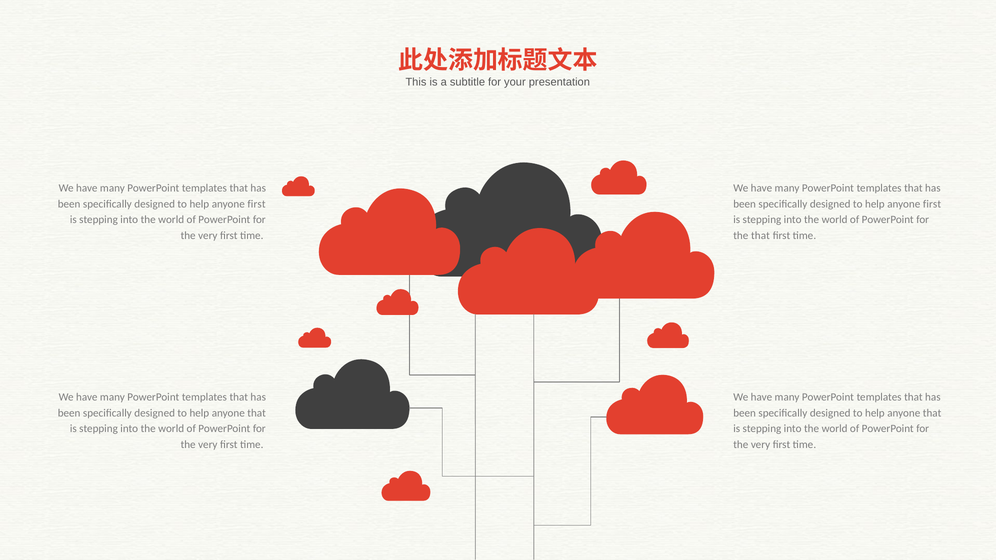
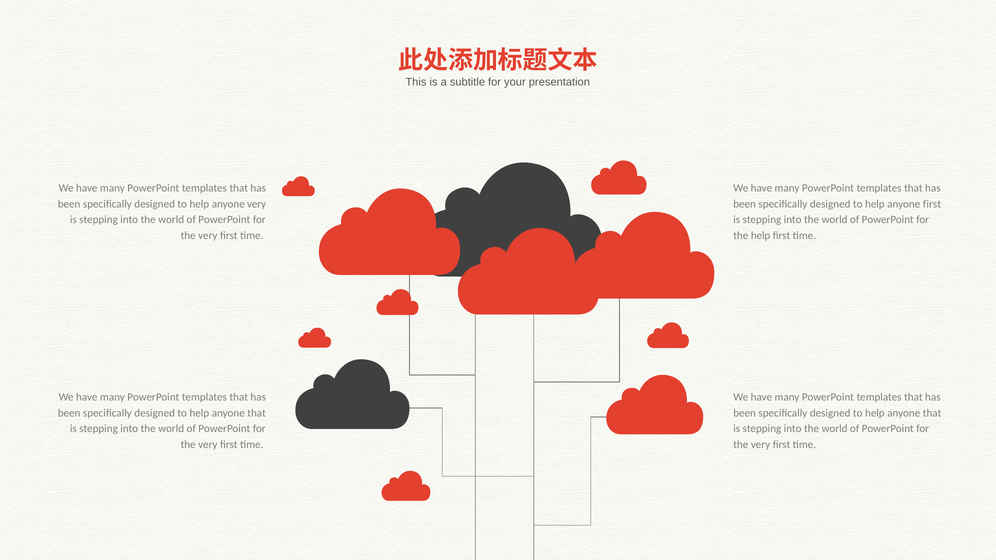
first at (256, 204): first -> very
the that: that -> help
